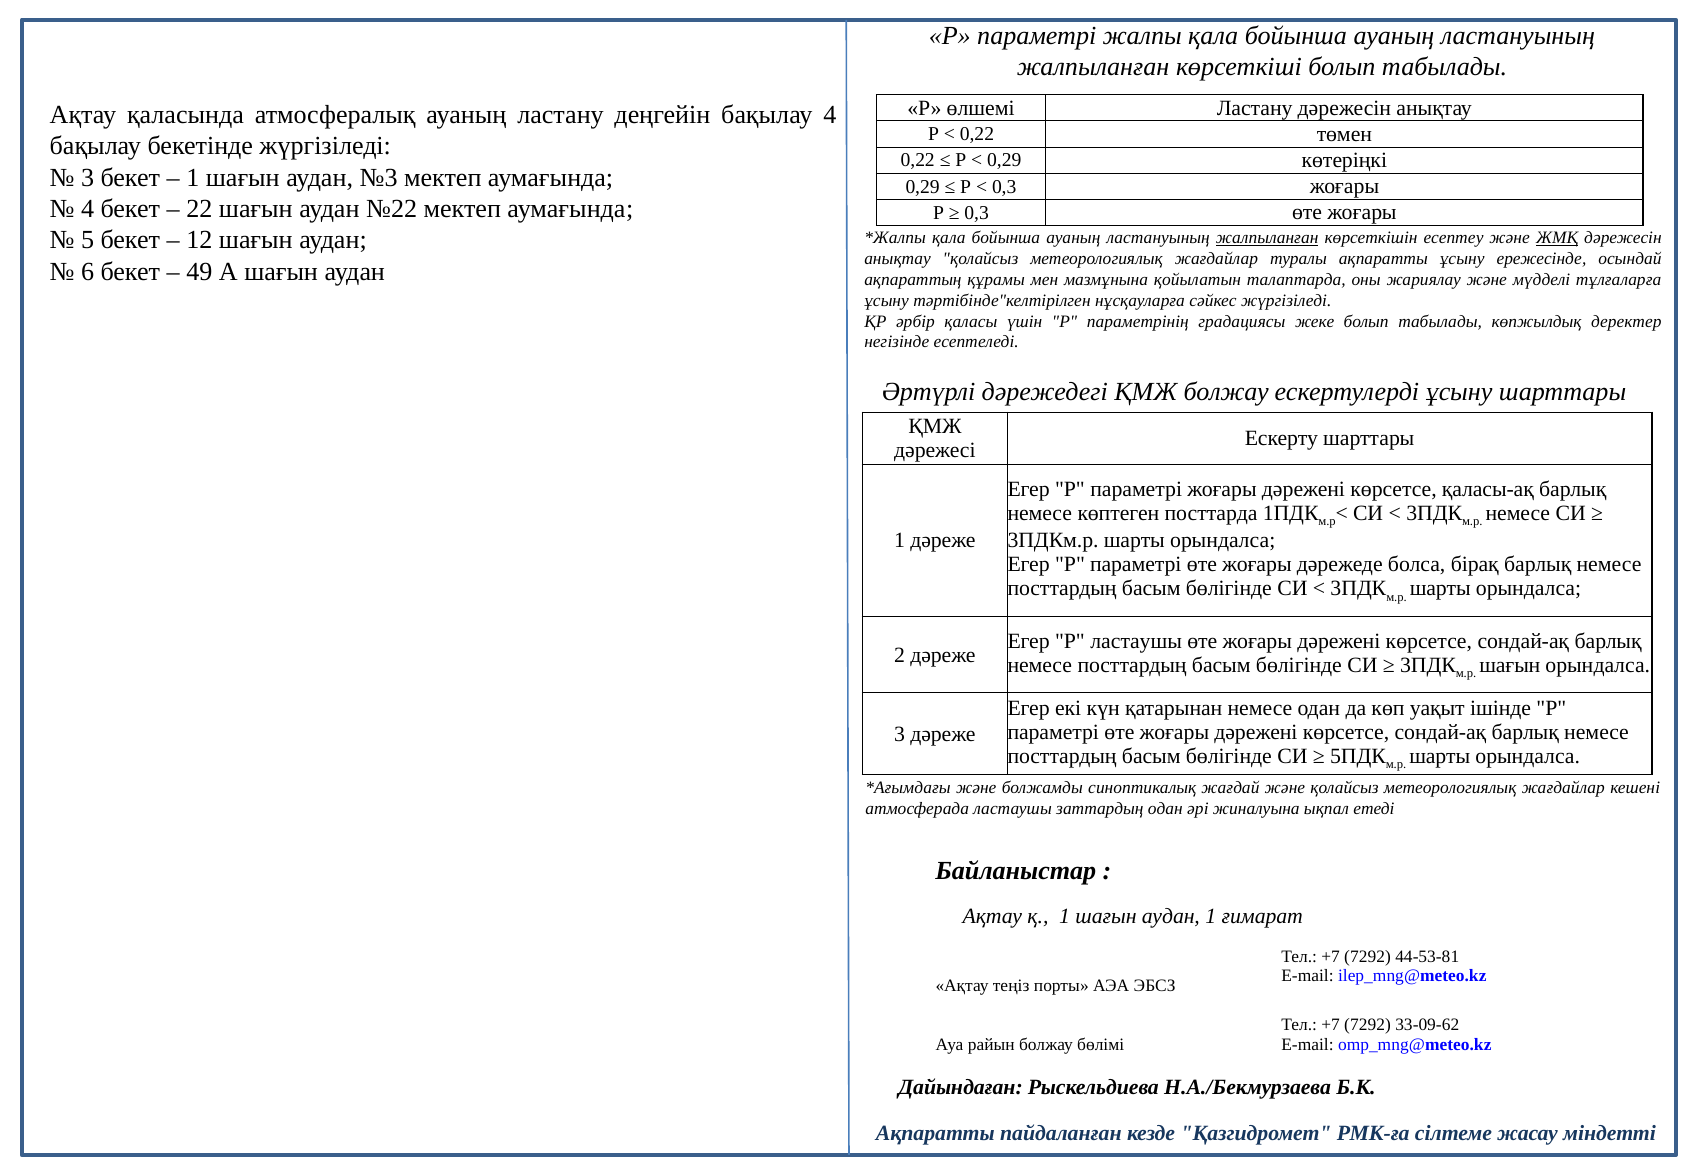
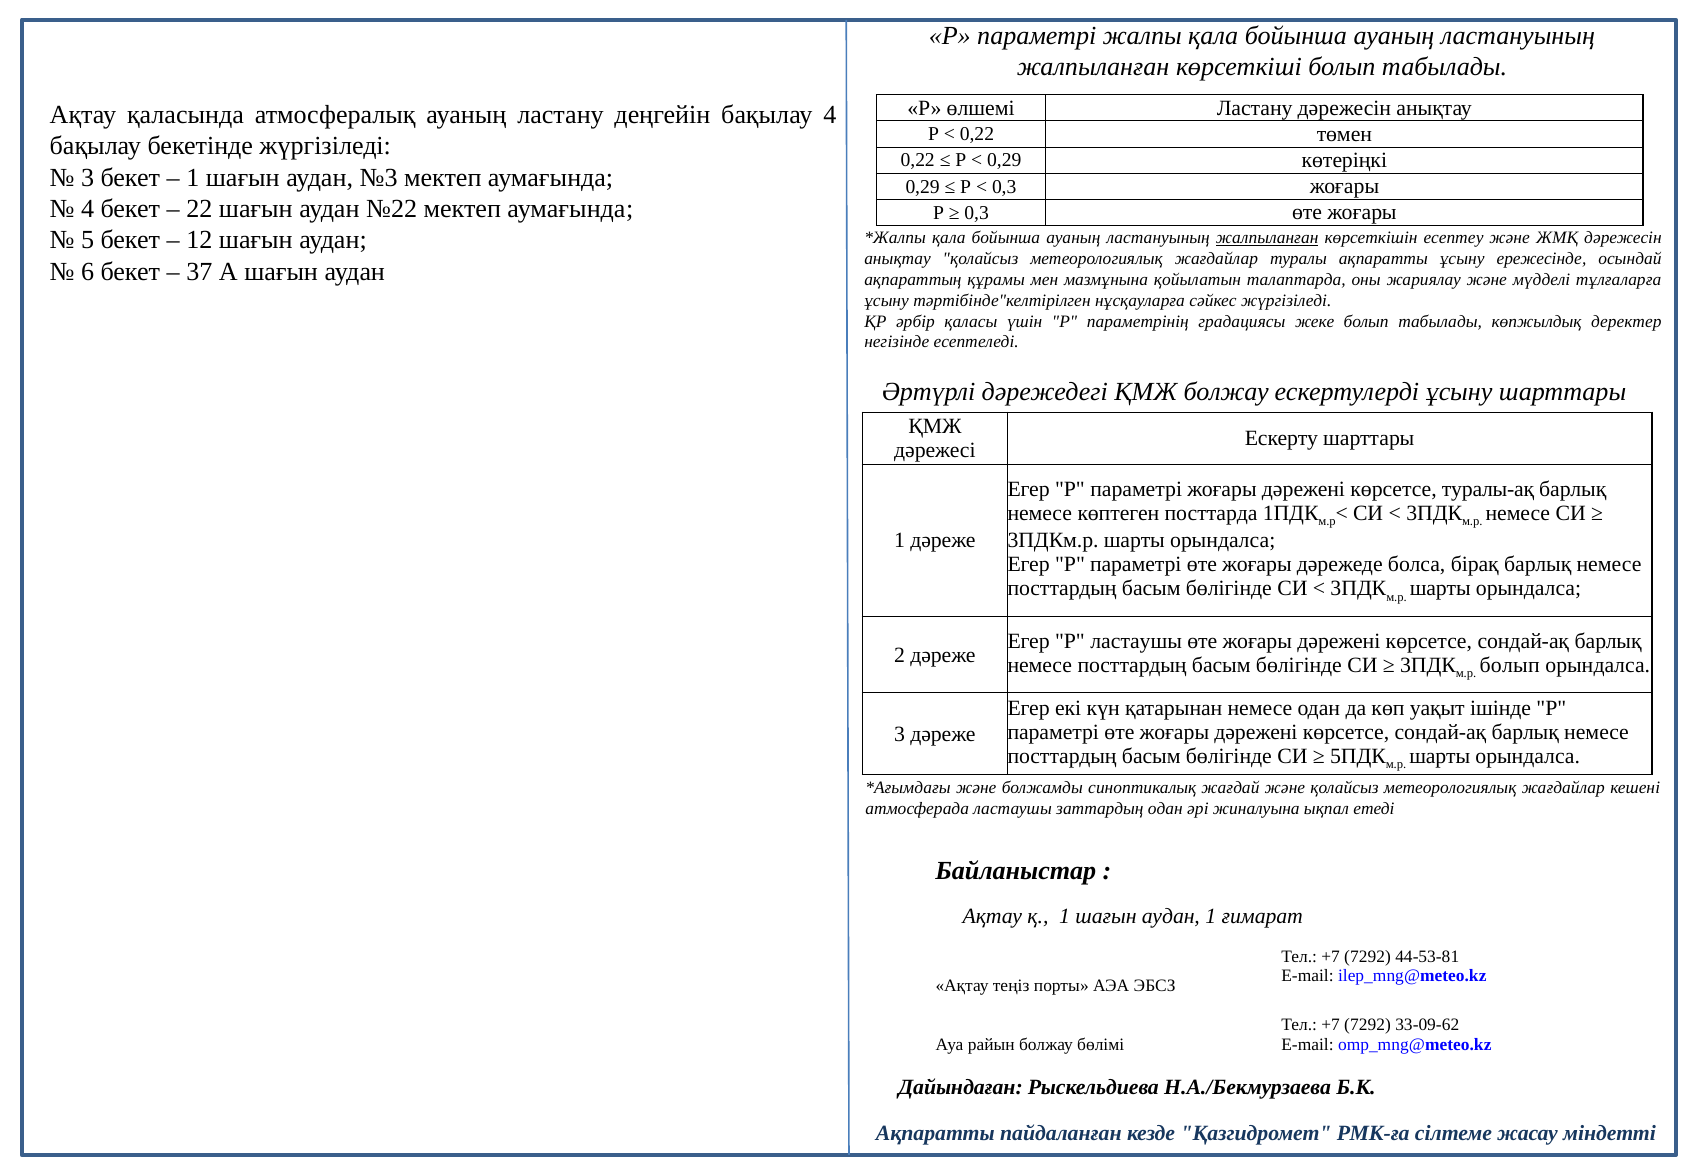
ЖМҚ underline: present -> none
49: 49 -> 37
қаласы-ақ: қаласы-ақ -> туралы-ақ
шағын at (1510, 665): шағын -> болып
